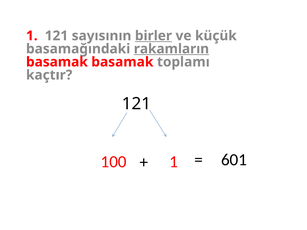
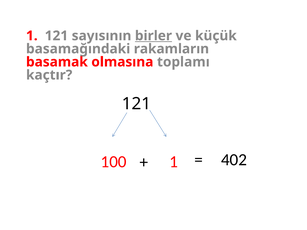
rakamların underline: present -> none
basamak basamak: basamak -> olmasına
601: 601 -> 402
